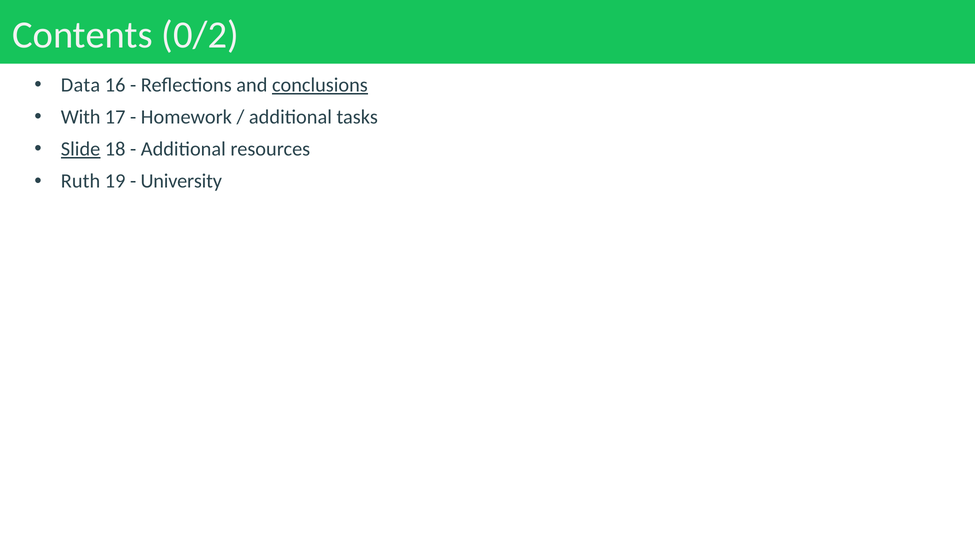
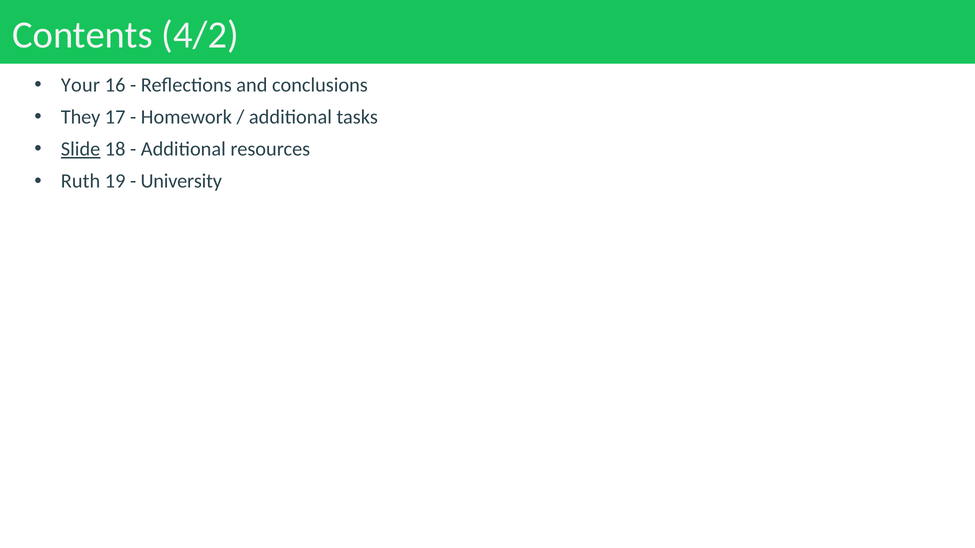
0/2: 0/2 -> 4/2
Data: Data -> Your
conclusions underline: present -> none
With: With -> They
